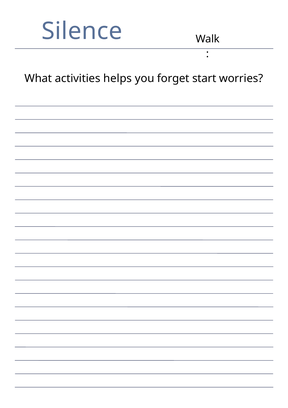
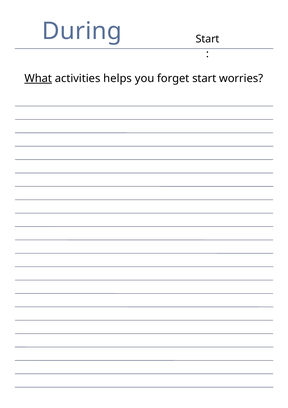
Silence: Silence -> During
Walk at (208, 39): Walk -> Start
What underline: none -> present
